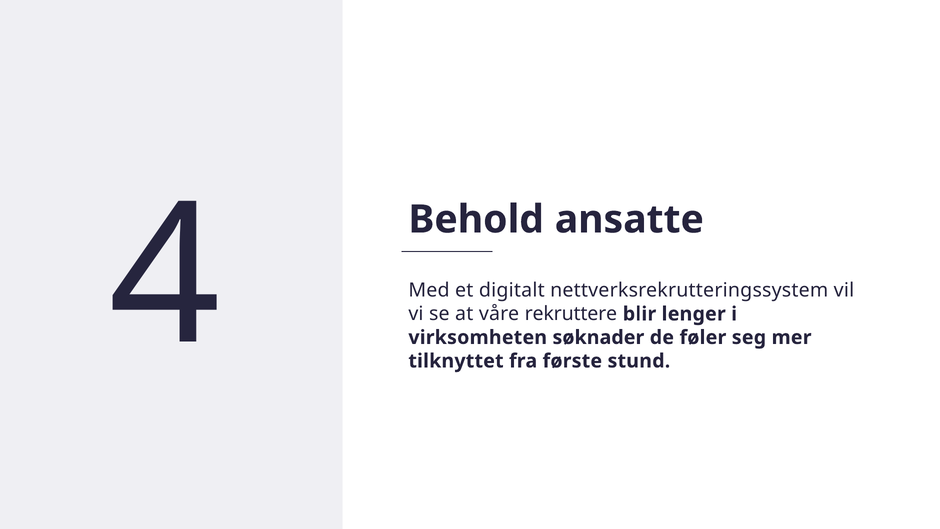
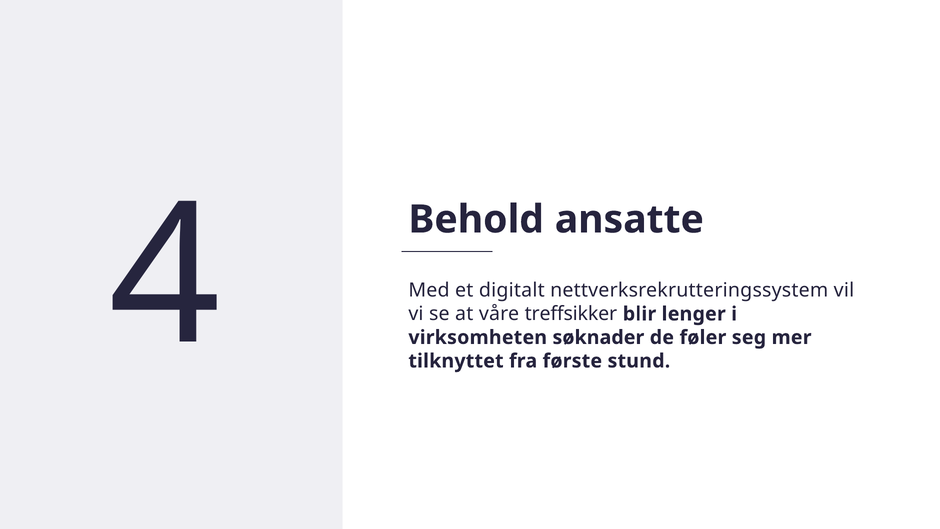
rekruttere: rekruttere -> treffsikker
